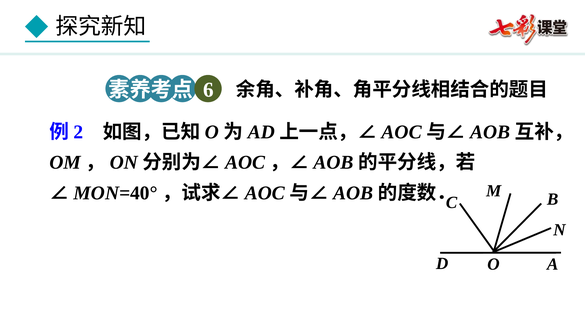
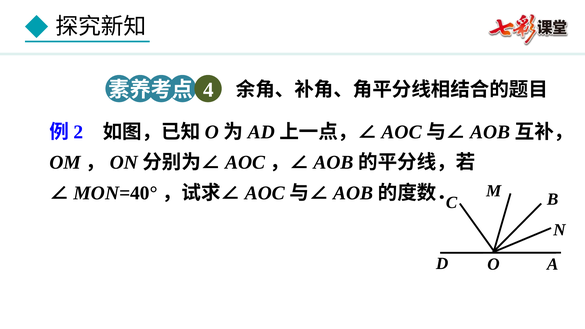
6: 6 -> 4
